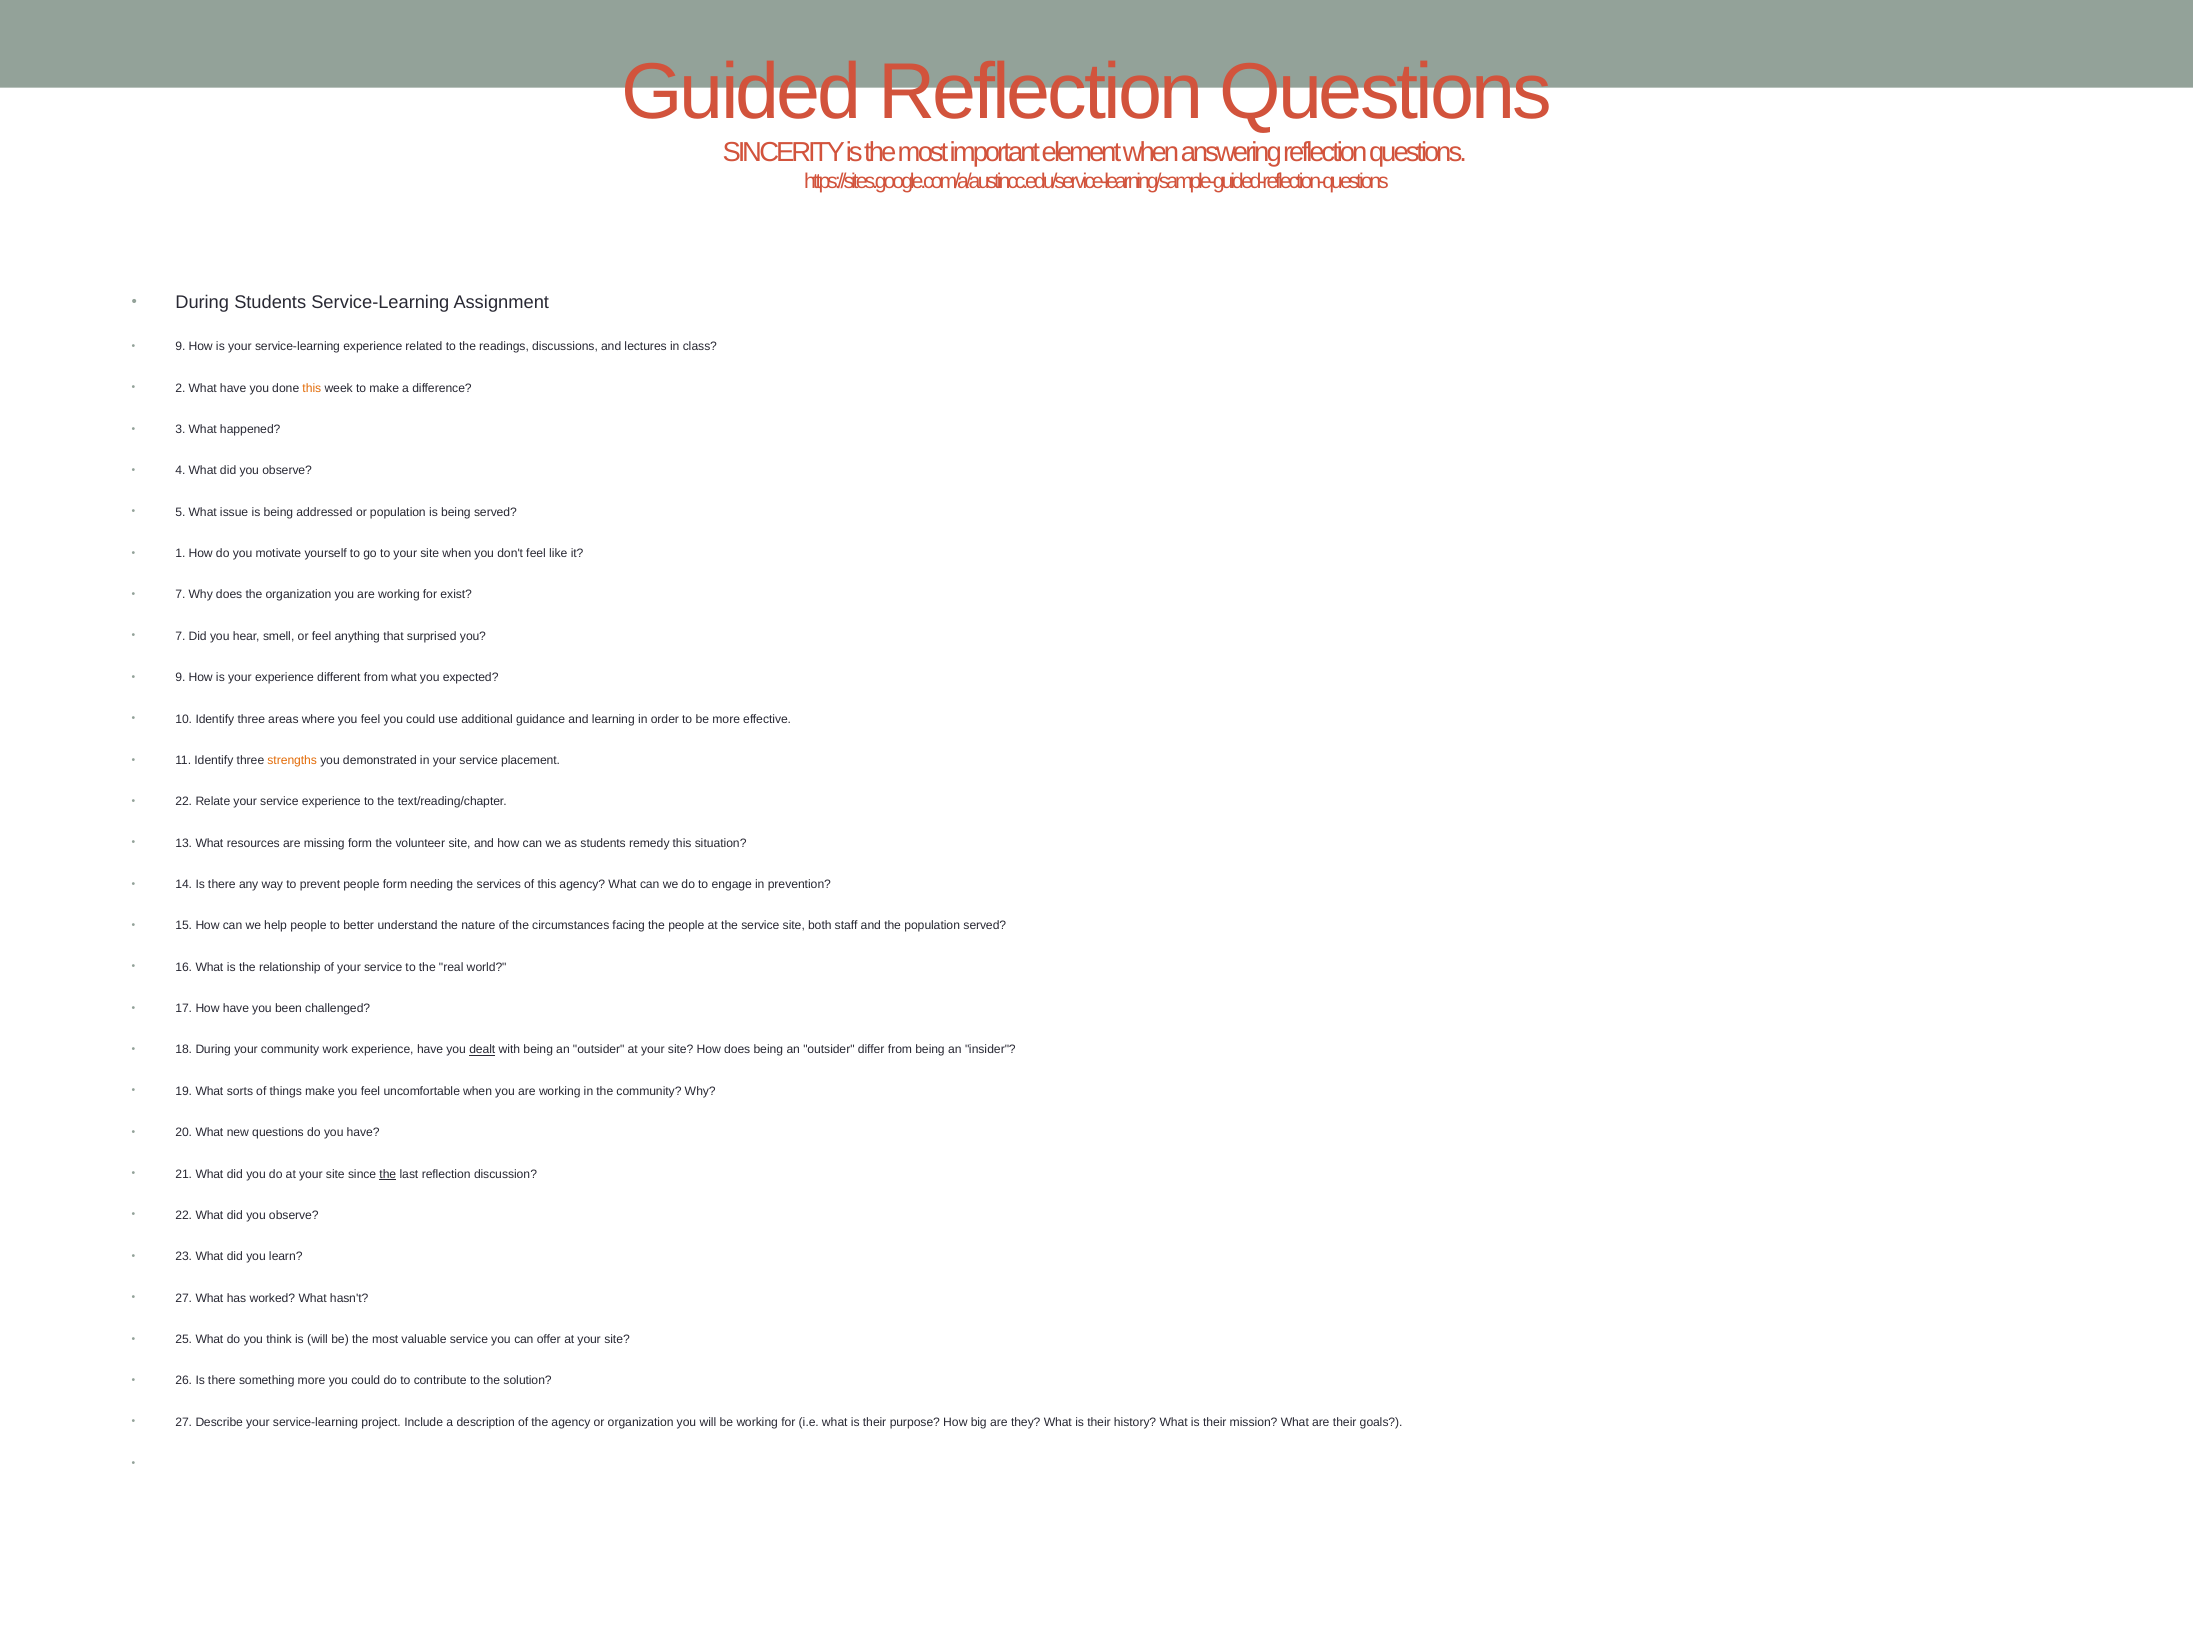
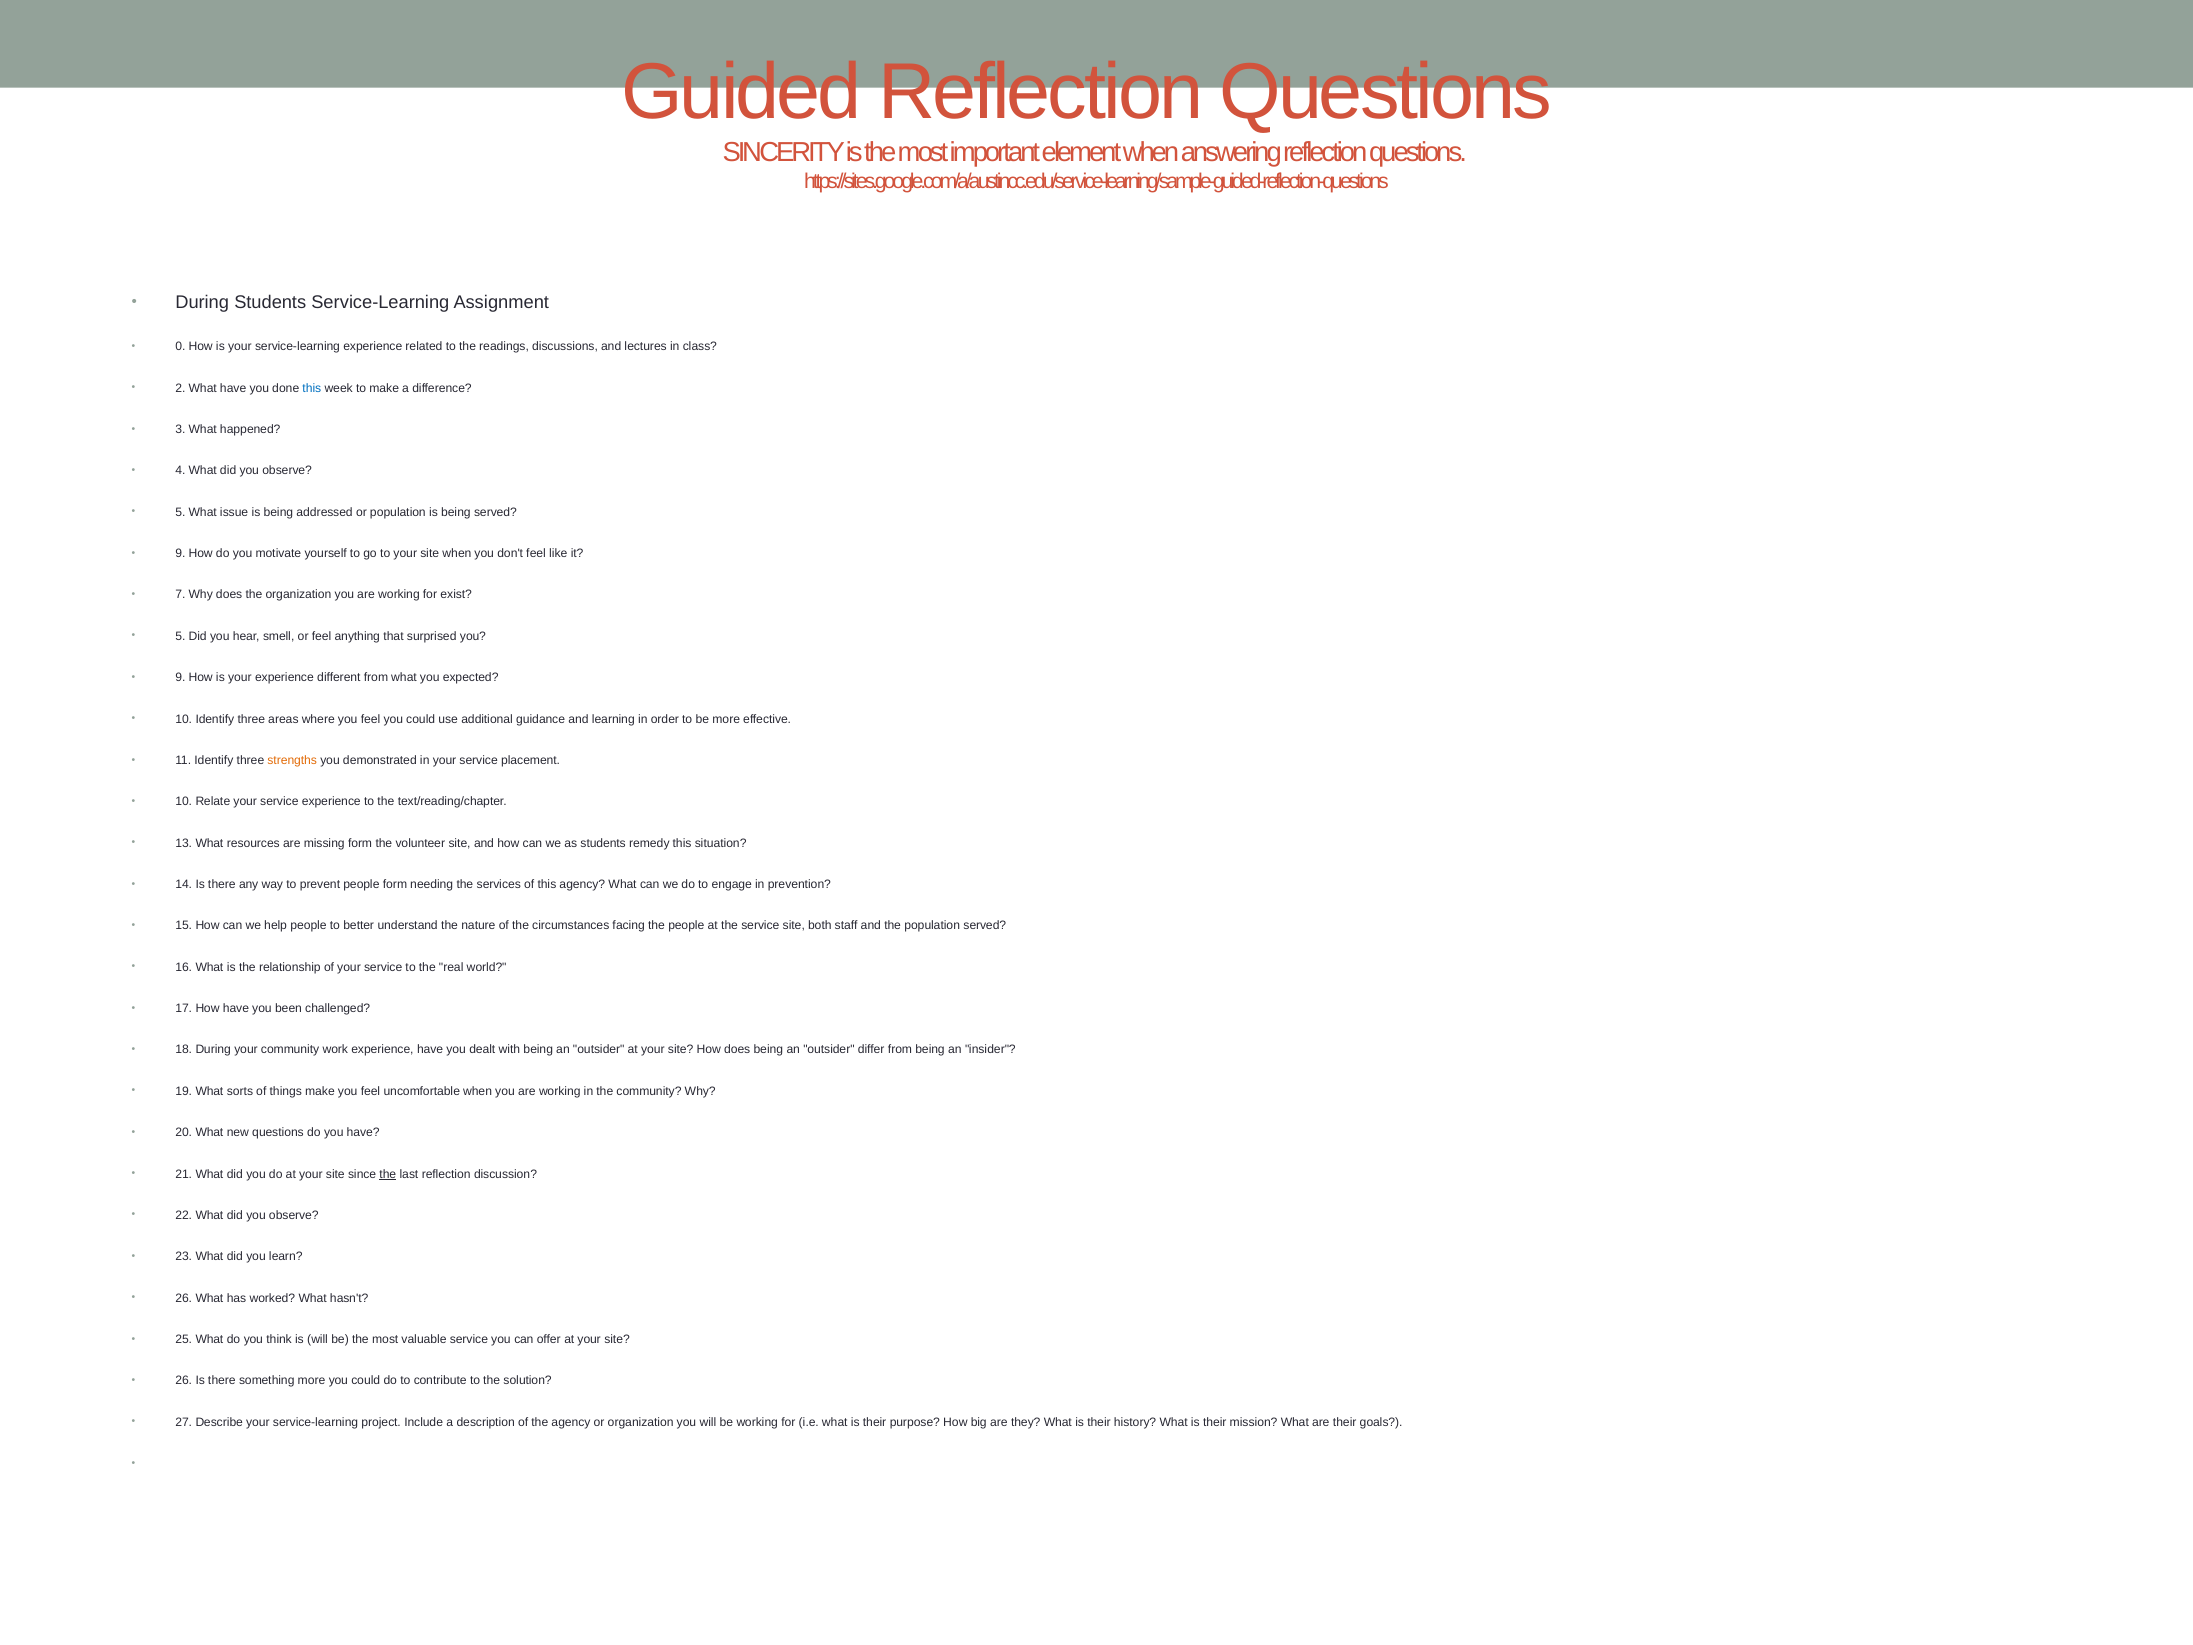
9 at (180, 347): 9 -> 0
this at (312, 388) colour: orange -> blue
1 at (180, 553): 1 -> 9
7 at (180, 636): 7 -> 5
22 at (184, 802): 22 -> 10
dealt underline: present -> none
27 at (184, 1298): 27 -> 26
